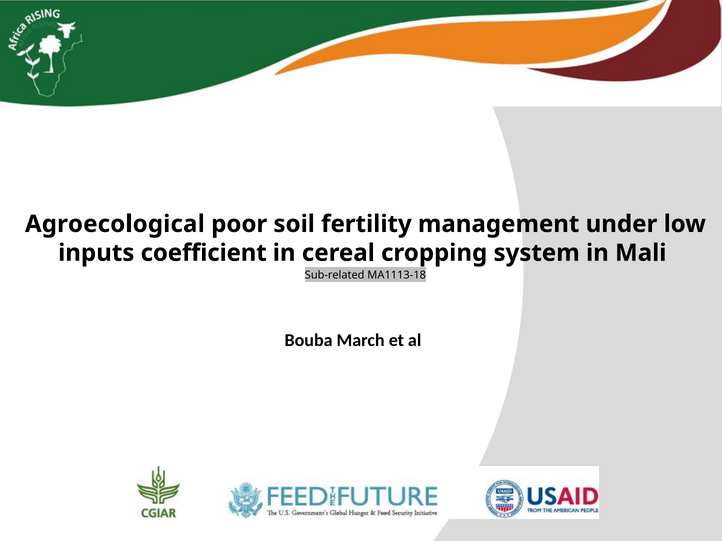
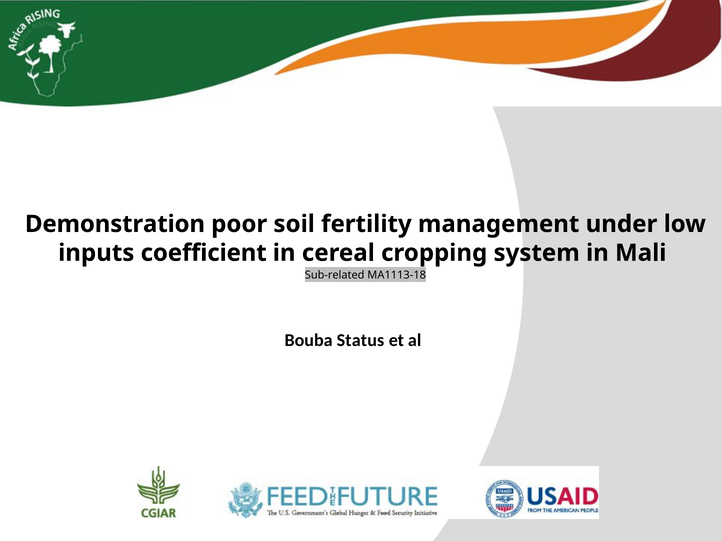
Agroecological: Agroecological -> Demonstration
March: March -> Status
